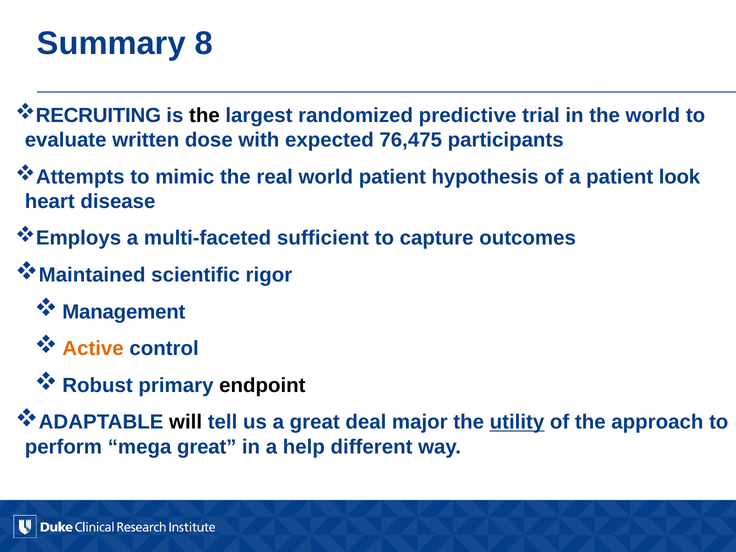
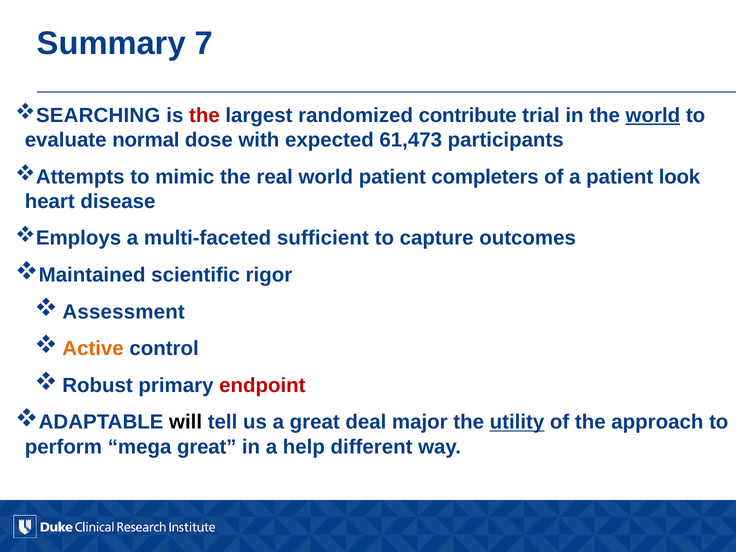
8: 8 -> 7
RECRUITING: RECRUITING -> SEARCHING
the at (204, 116) colour: black -> red
predictive: predictive -> contribute
world at (653, 116) underline: none -> present
written: written -> normal
76,475: 76,475 -> 61,473
hypothesis: hypothesis -> completers
Management: Management -> Assessment
endpoint colour: black -> red
